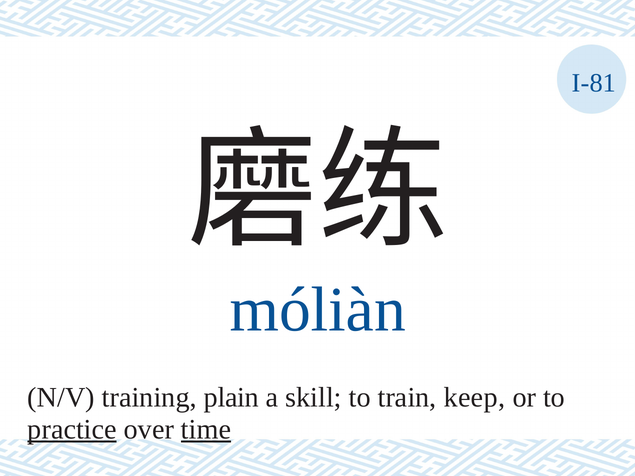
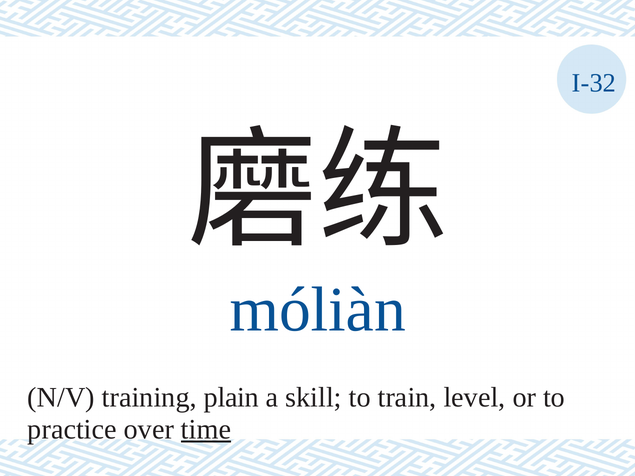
I-81: I-81 -> I-32
keep: keep -> level
practice underline: present -> none
